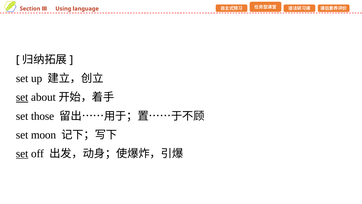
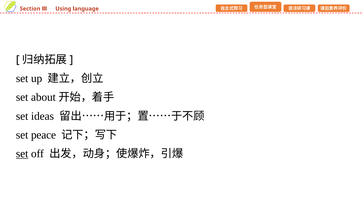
set at (22, 97) underline: present -> none
those: those -> ideas
moon: moon -> peace
